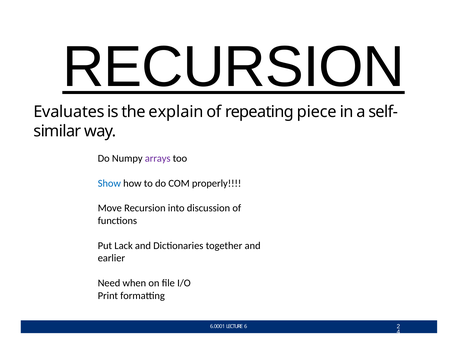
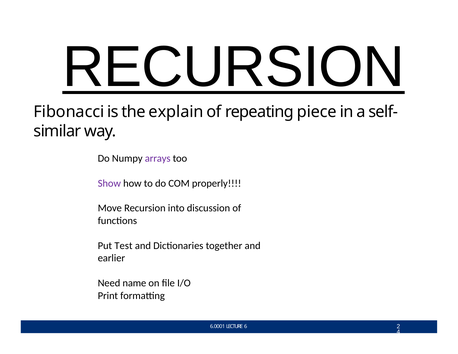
Evaluates: Evaluates -> Fibonacci
Show colour: blue -> purple
Lack: Lack -> Test
when: when -> name
